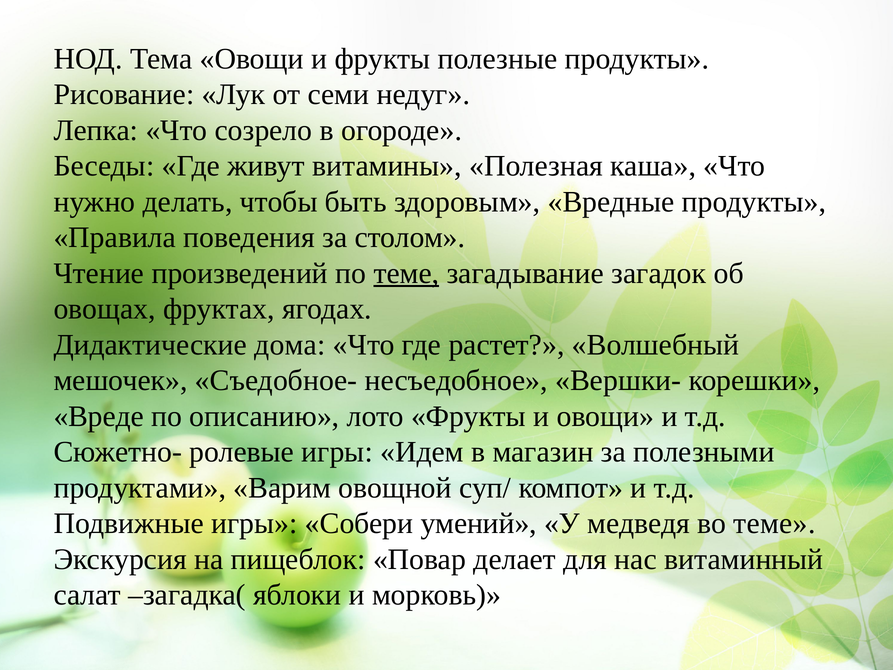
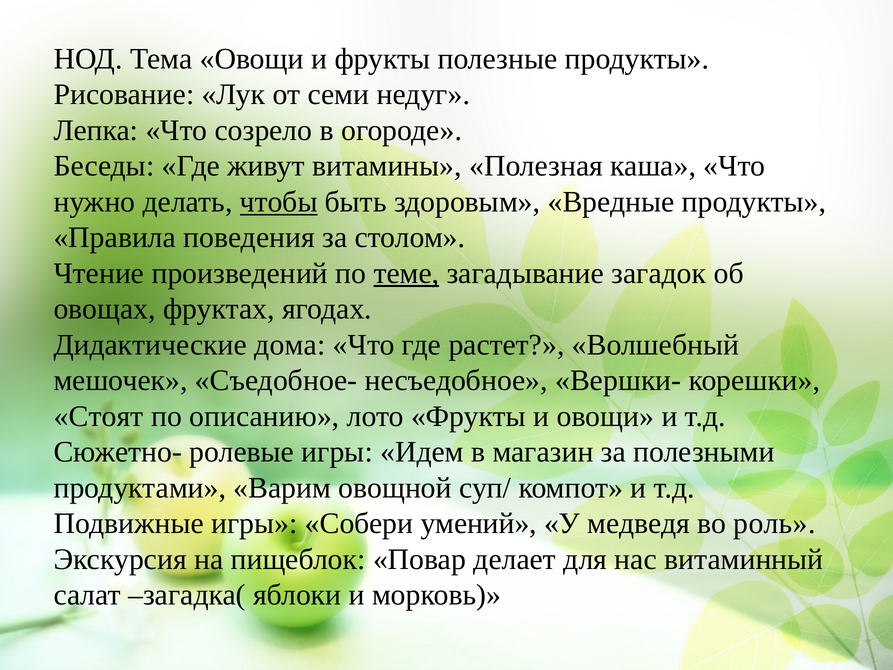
чтобы underline: none -> present
Вреде: Вреде -> Стоят
во теме: теме -> роль
